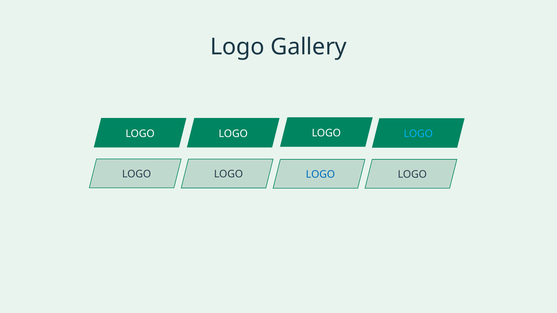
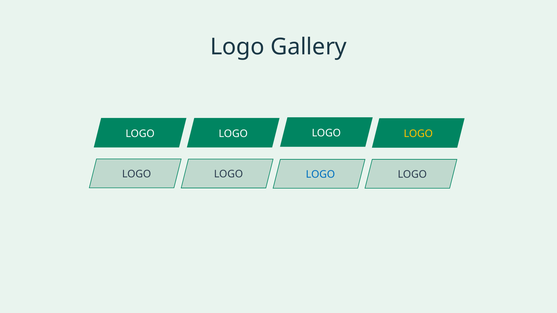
LOGO at (418, 134) colour: light blue -> yellow
